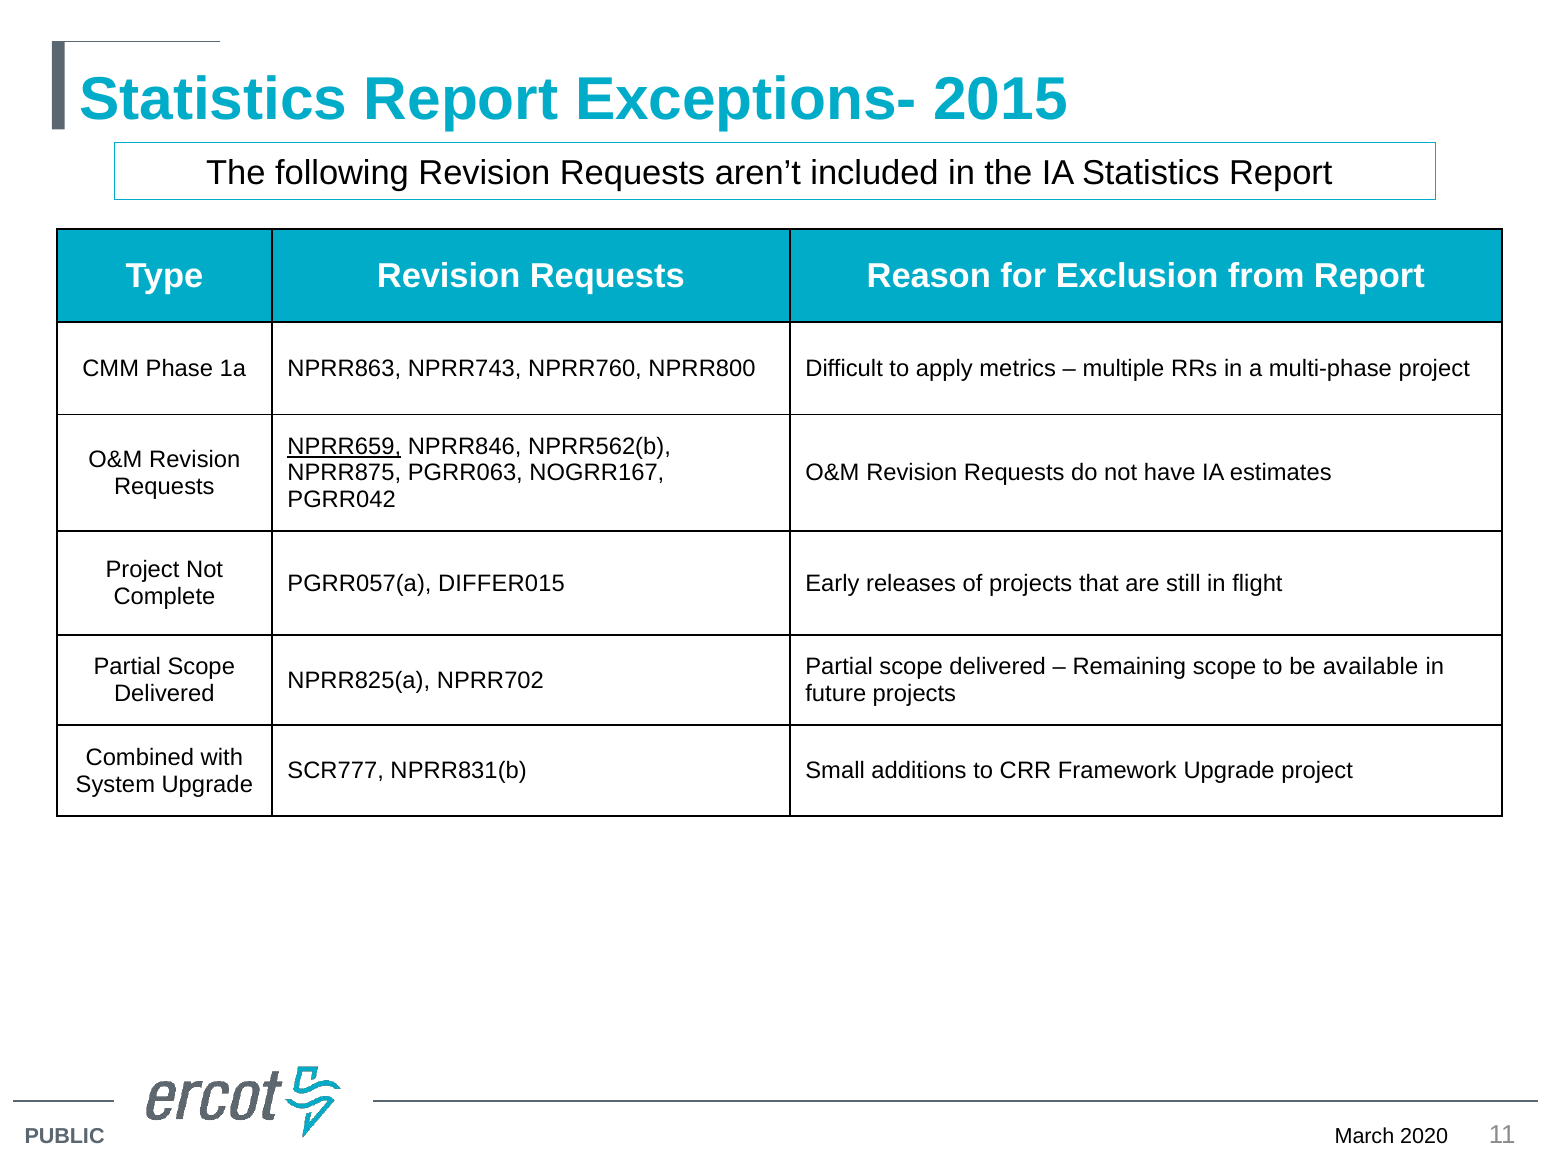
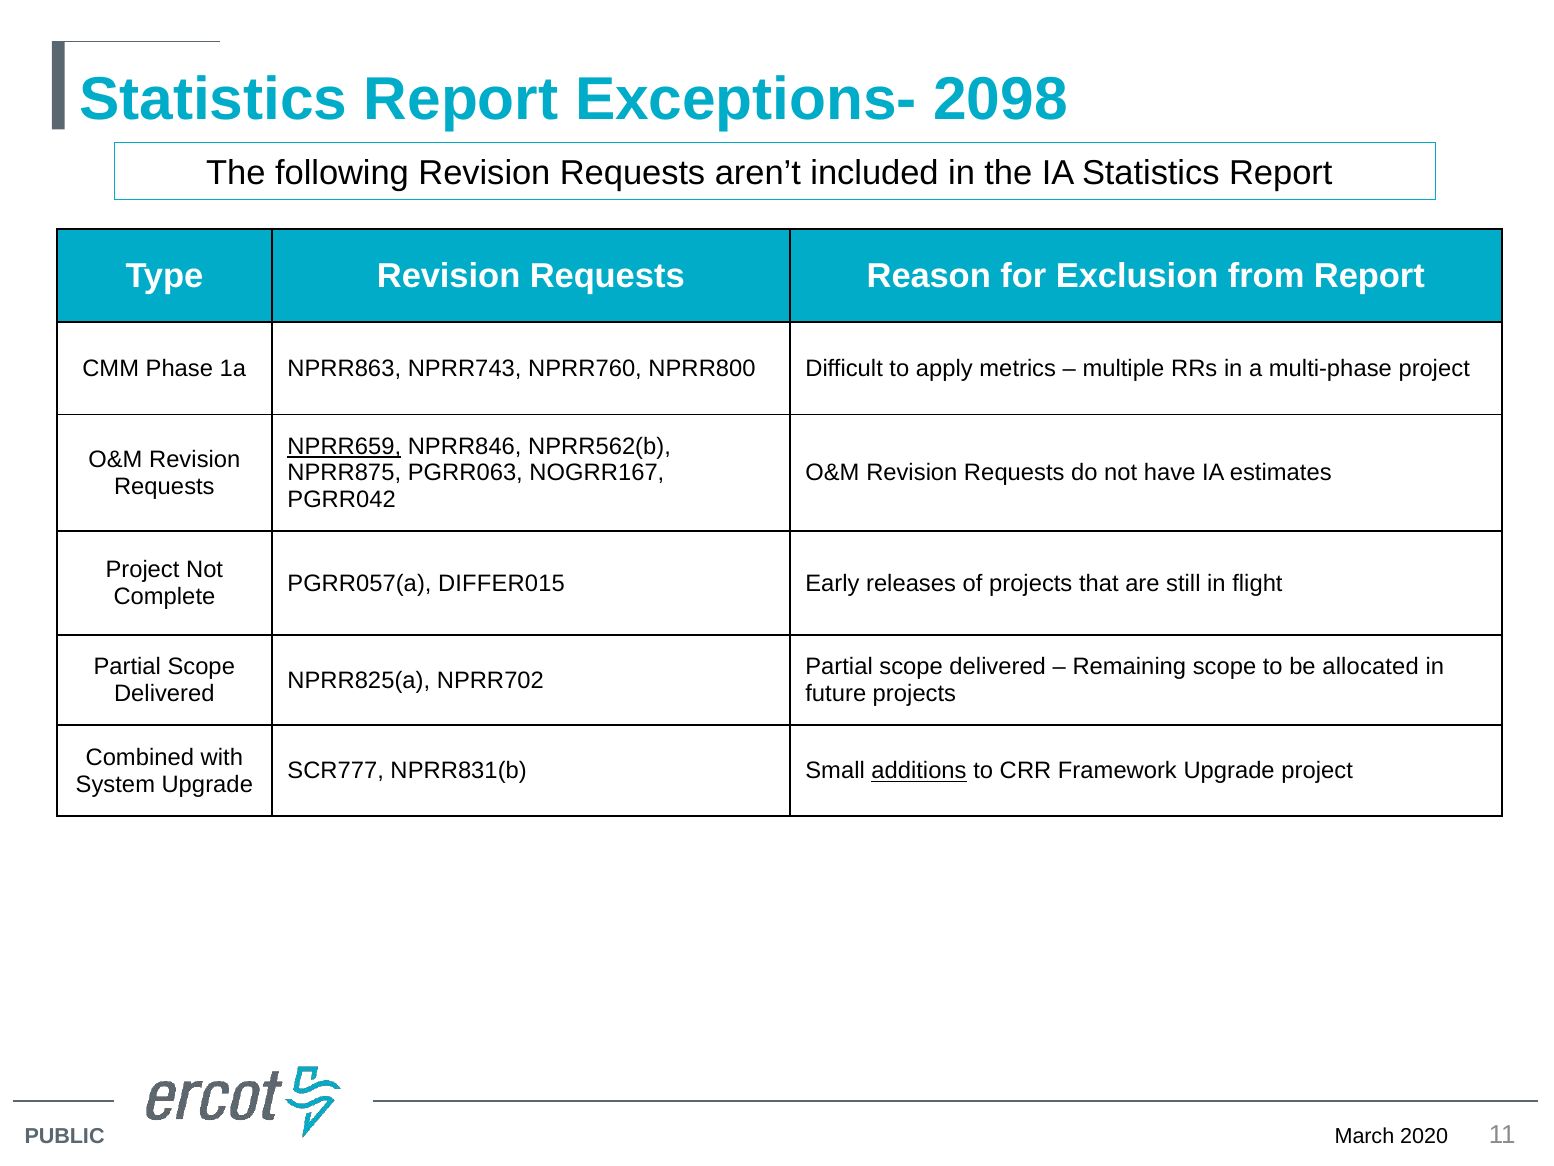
2015: 2015 -> 2098
available: available -> allocated
additions underline: none -> present
